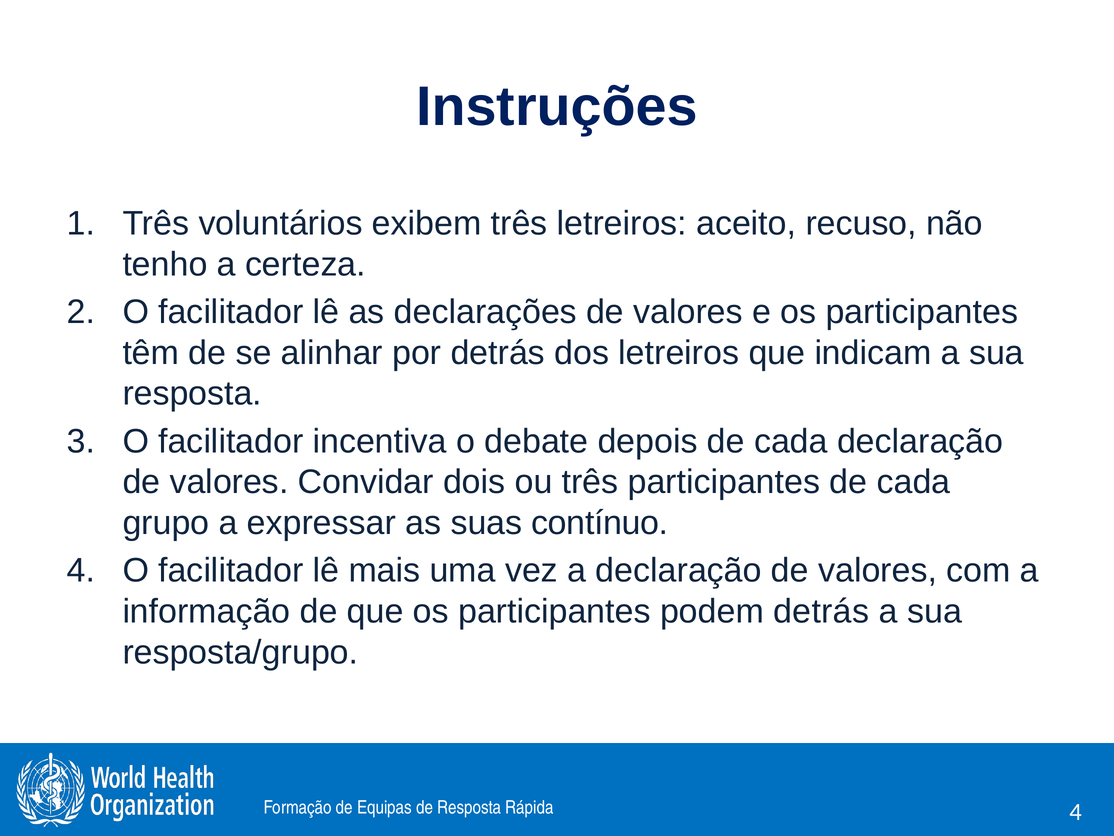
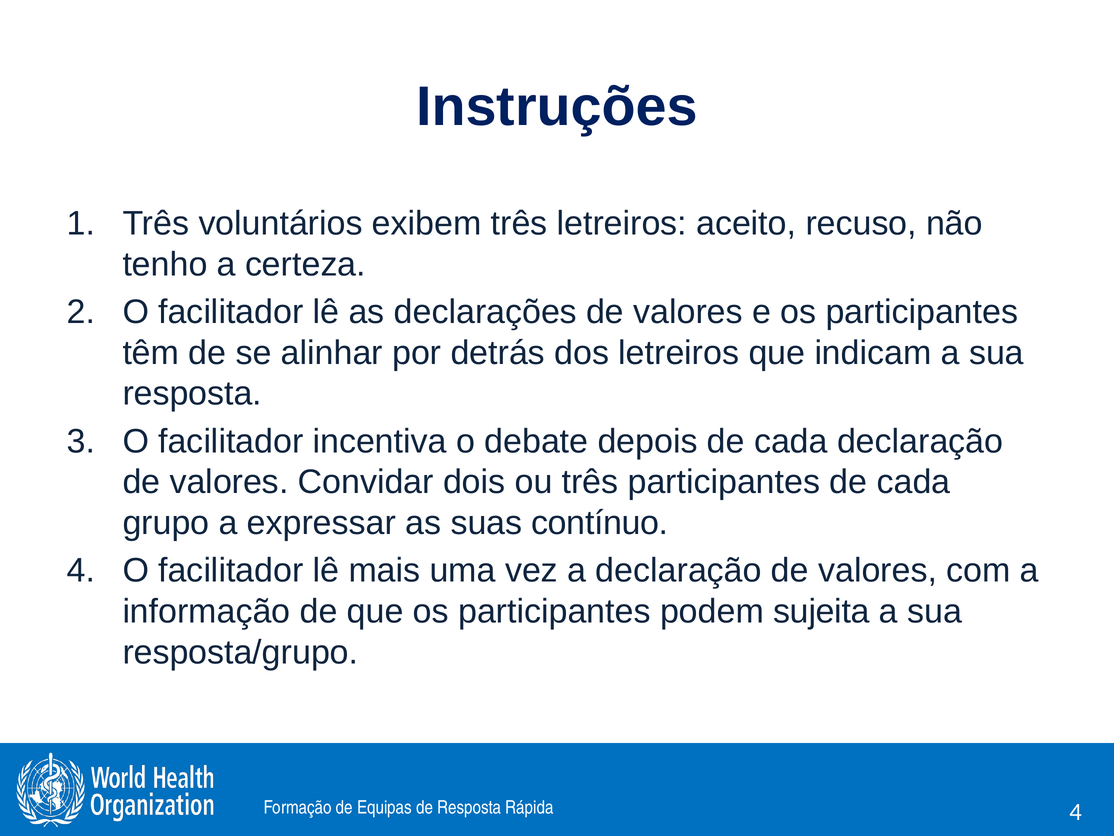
podem detrás: detrás -> sujeita
